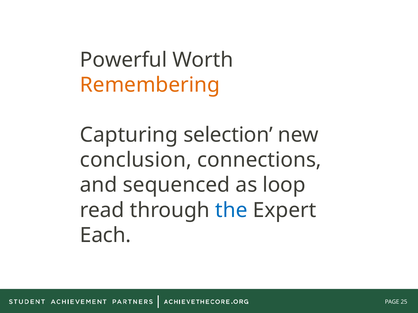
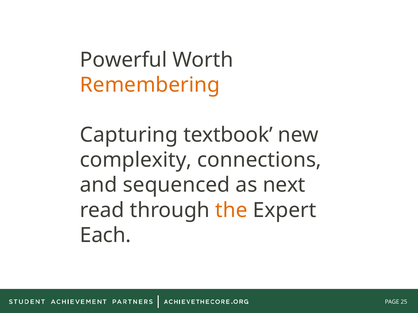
selection: selection -> textbook
conclusion: conclusion -> complexity
loop: loop -> next
the colour: blue -> orange
